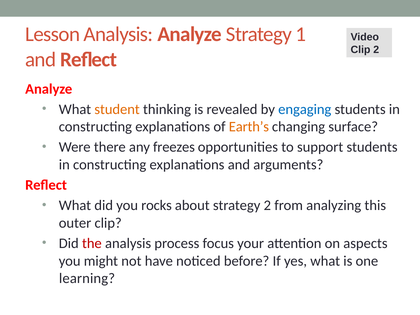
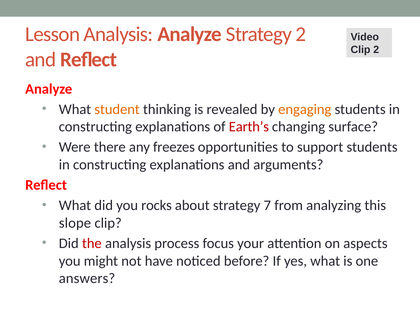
Strategy 1: 1 -> 2
engaging colour: blue -> orange
Earth’s colour: orange -> red
strategy 2: 2 -> 7
outer: outer -> slope
learning: learning -> answers
